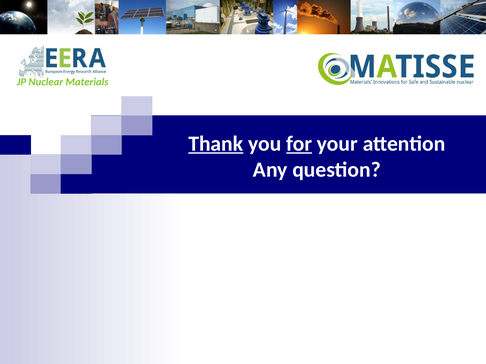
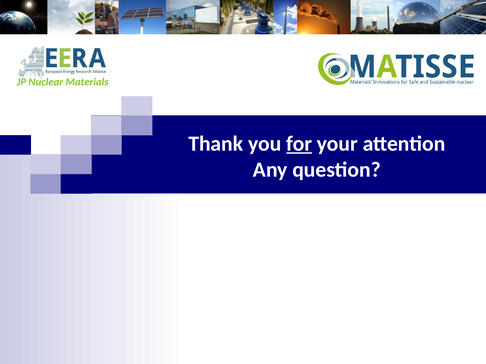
Thank underline: present -> none
